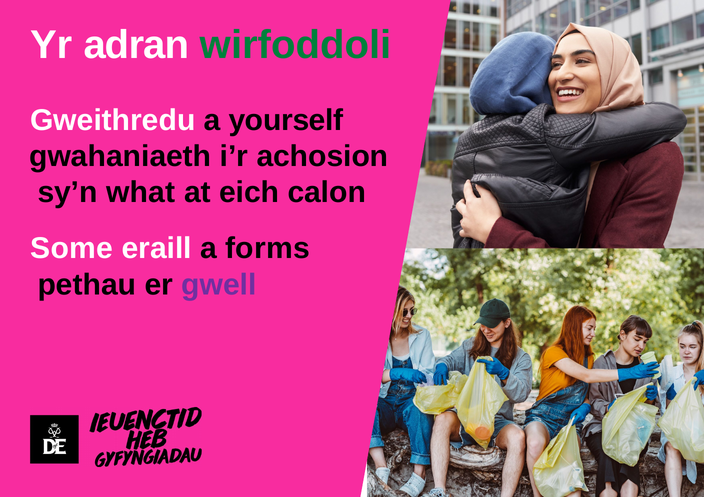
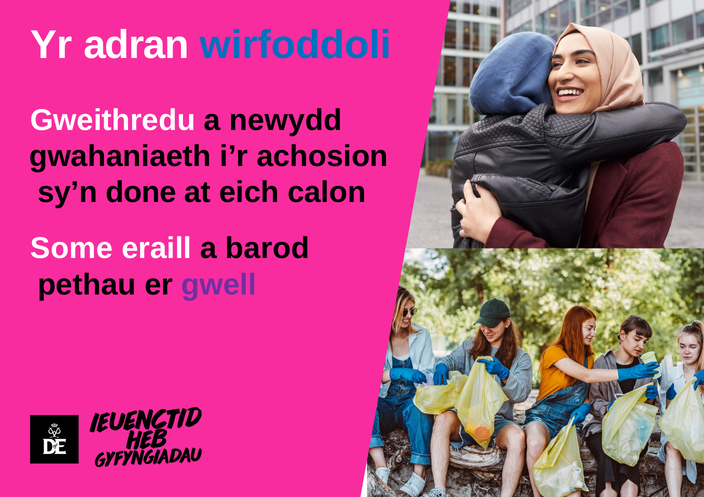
wirfoddoli colour: green -> blue
yourself: yourself -> newydd
what: what -> done
forms: forms -> barod
